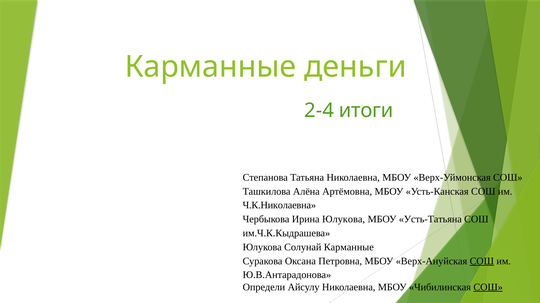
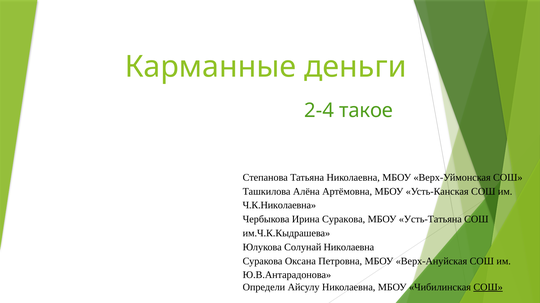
итоги: итоги -> такое
Ирина Юлукова: Юлукова -> Суракова
Солунай Карманные: Карманные -> Николаевна
СОШ at (482, 262) underline: present -> none
